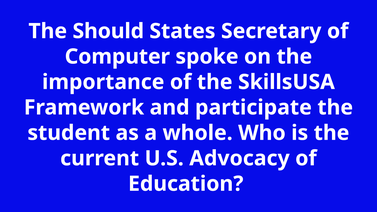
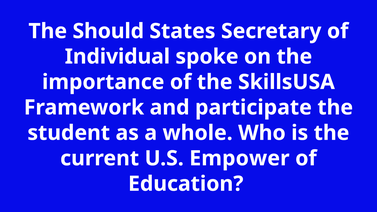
Computer: Computer -> Individual
Advocacy: Advocacy -> Empower
